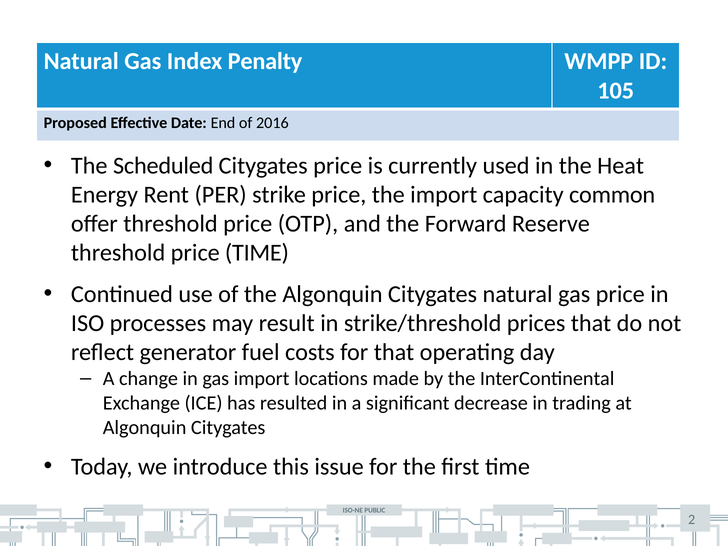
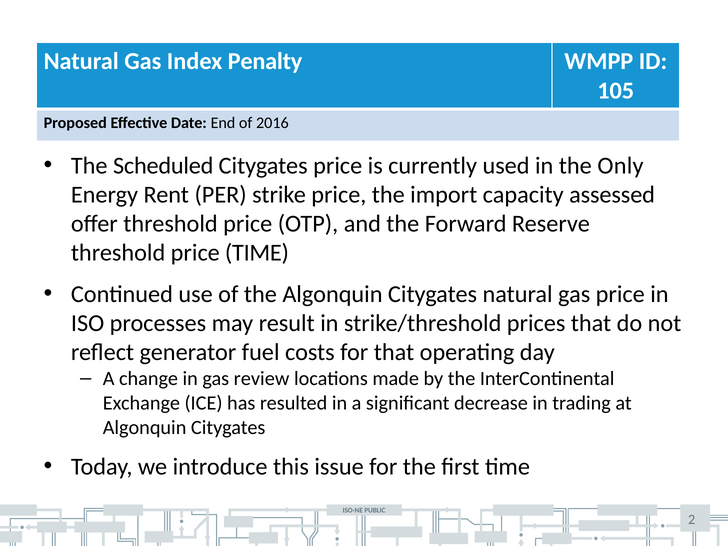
Heat: Heat -> Only
common: common -> assessed
gas import: import -> review
